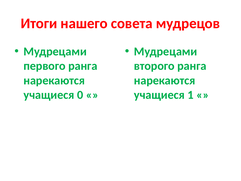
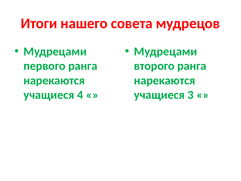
0: 0 -> 4
1: 1 -> 3
